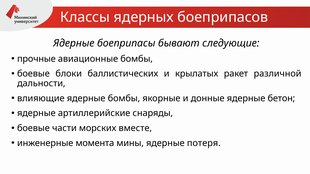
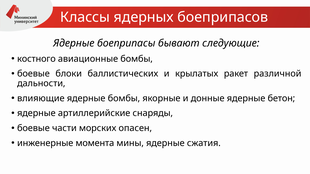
прочные: прочные -> костного
вместе: вместе -> опасен
потеря: потеря -> сжатия
